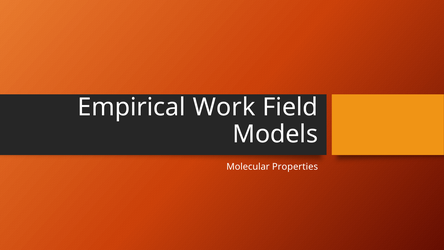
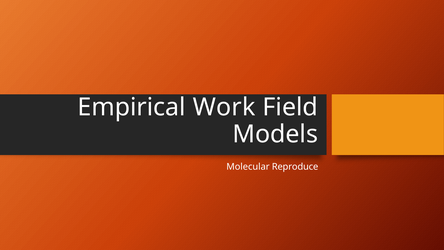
Properties: Properties -> Reproduce
